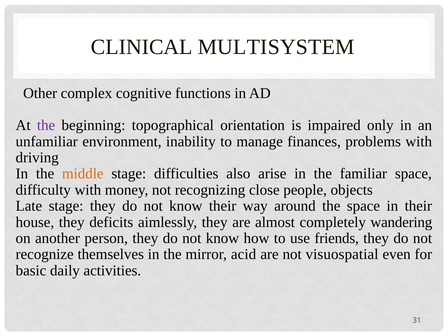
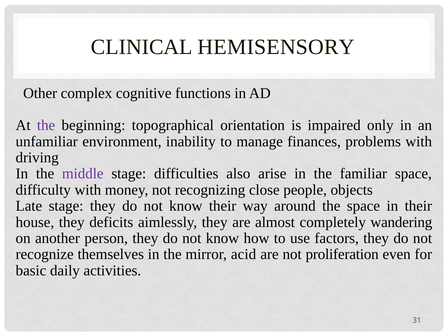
MULTISYSTEM: MULTISYSTEM -> HEMISENSORY
middle colour: orange -> purple
friends: friends -> factors
visuospatial: visuospatial -> proliferation
